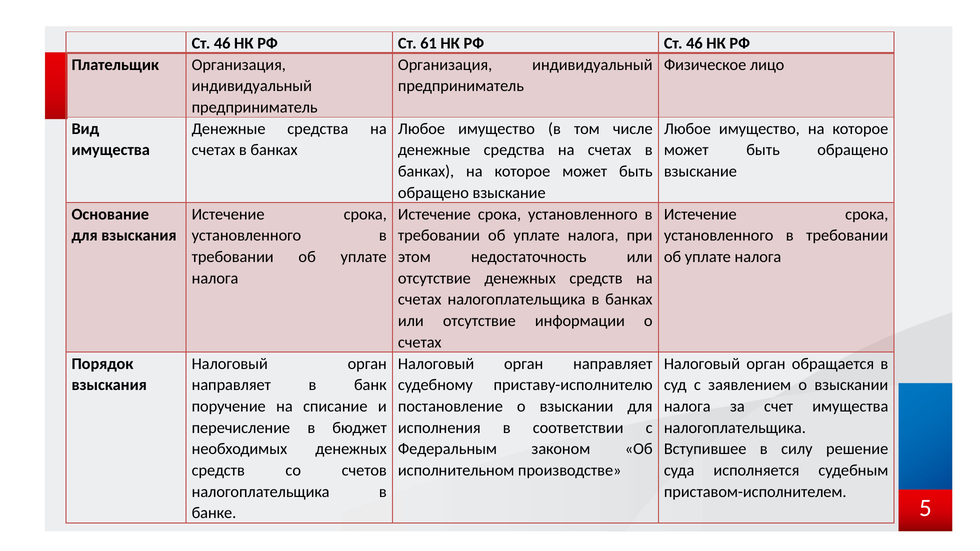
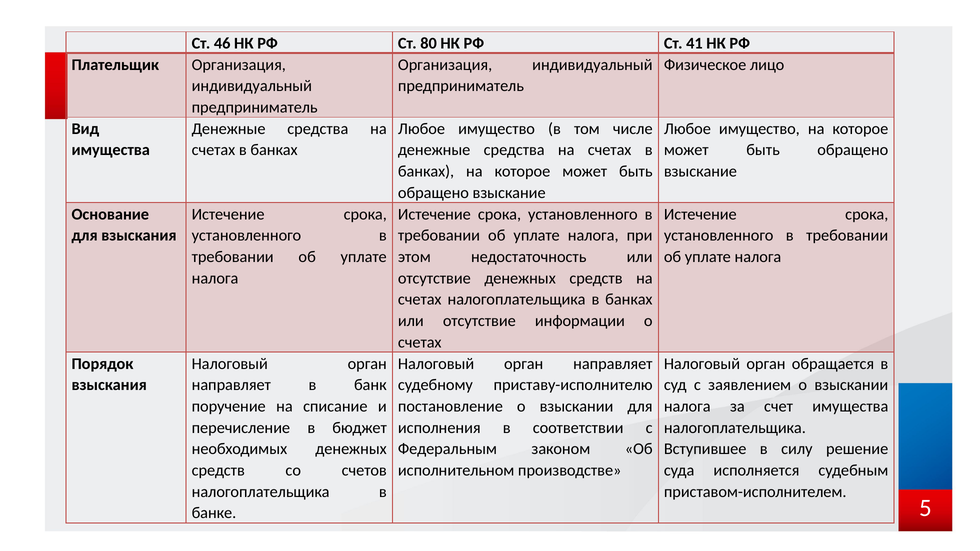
61: 61 -> 80
РФ Ст 46: 46 -> 41
